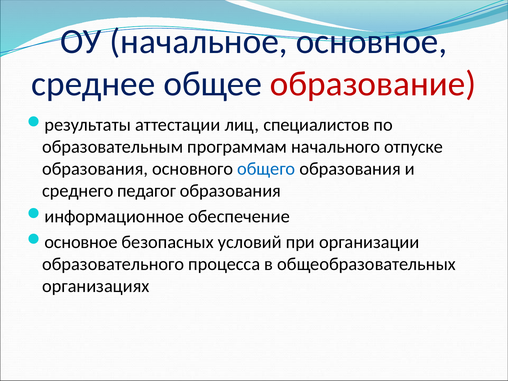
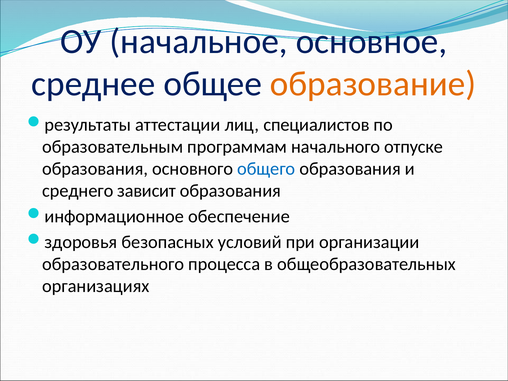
образование colour: red -> orange
педагог: педагог -> зависит
основное at (81, 242): основное -> здоровья
